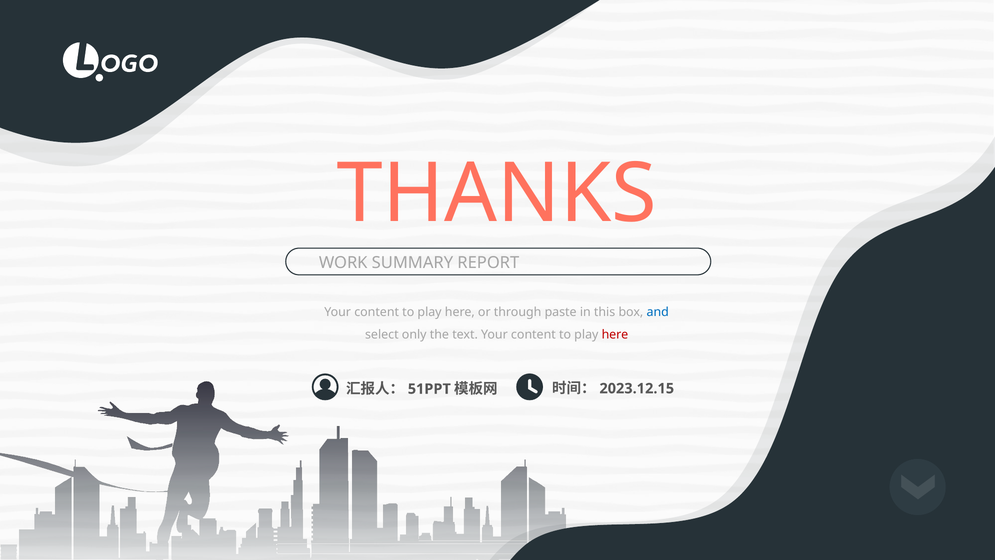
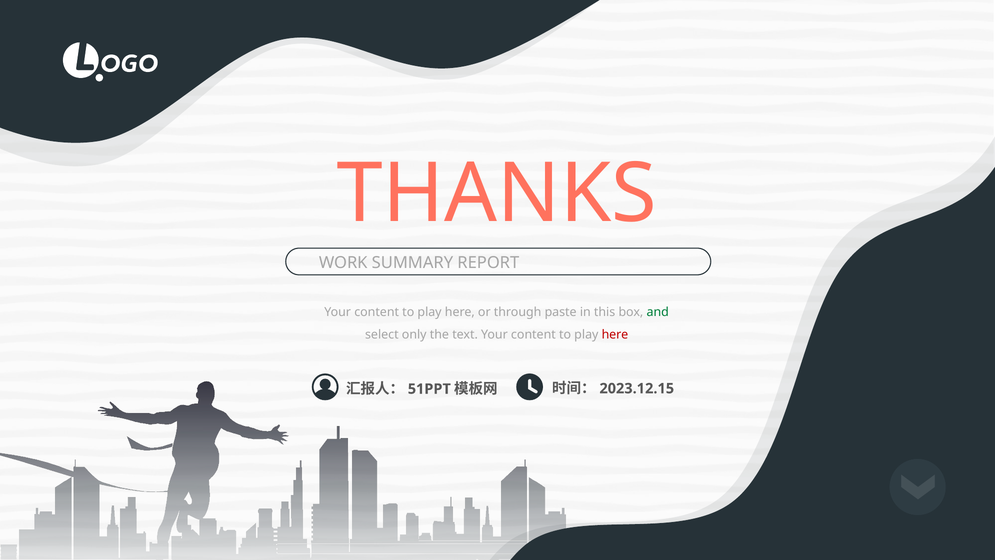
and colour: blue -> green
